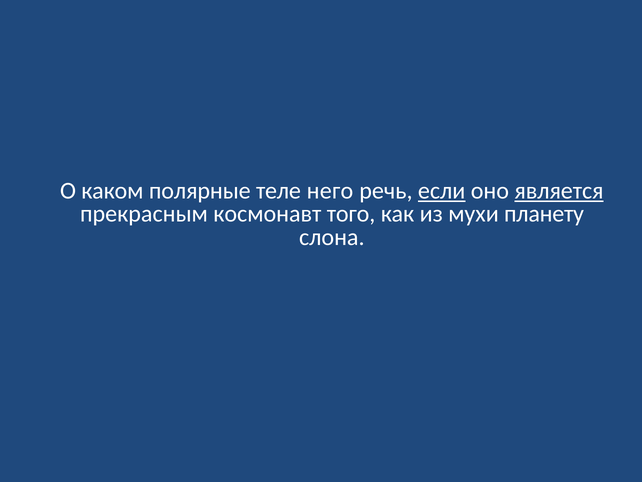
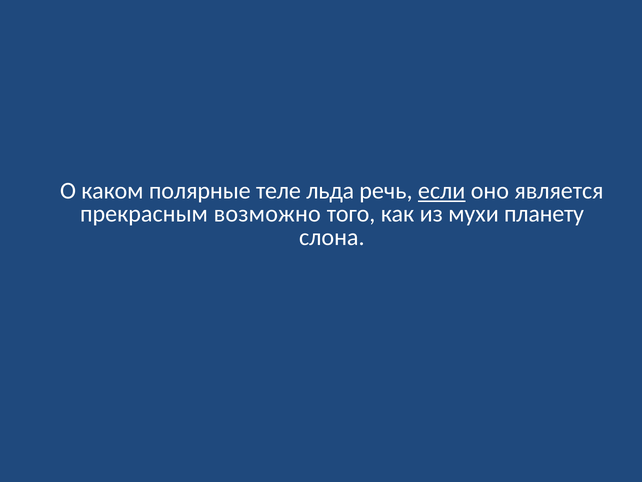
него: него -> льда
является underline: present -> none
космонавт: космонавт -> возможно
